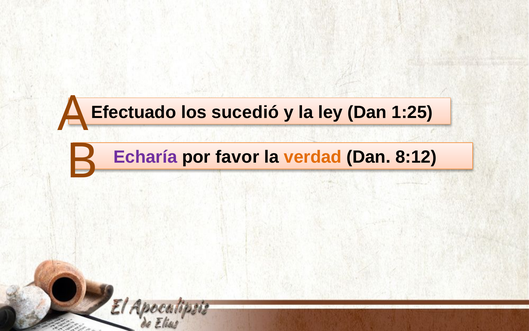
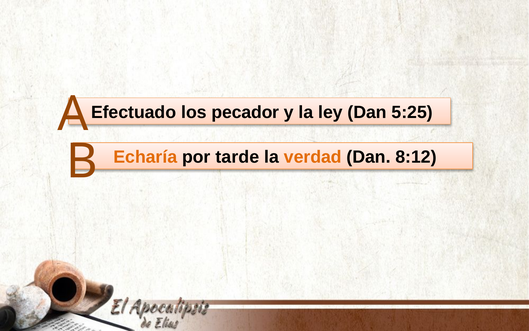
sucedió: sucedió -> pecador
1:25: 1:25 -> 5:25
Echaría colour: purple -> orange
favor: favor -> tarde
